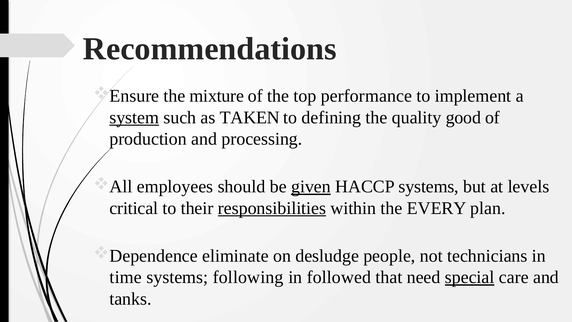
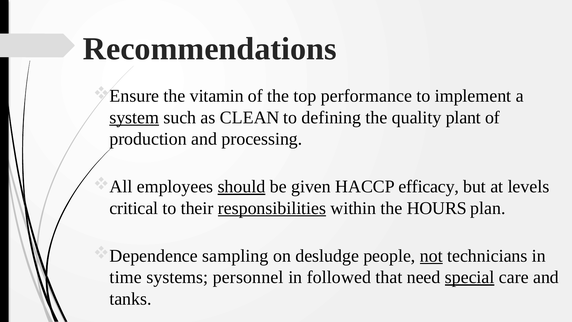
mixture: mixture -> vitamin
TAKEN: TAKEN -> CLEAN
good: good -> plant
should underline: none -> present
given underline: present -> none
HACCP systems: systems -> efficacy
EVERY: EVERY -> HOURS
eliminate: eliminate -> sampling
not underline: none -> present
following: following -> personnel
